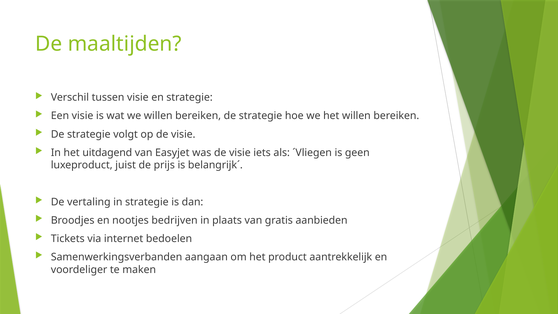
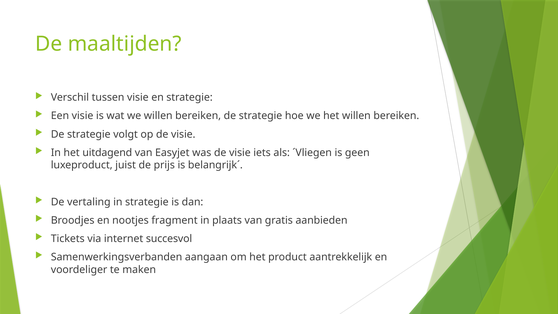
bedrijven: bedrijven -> fragment
bedoelen: bedoelen -> succesvol
